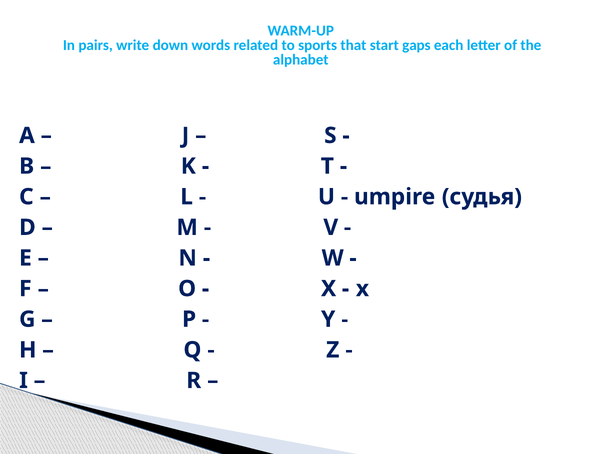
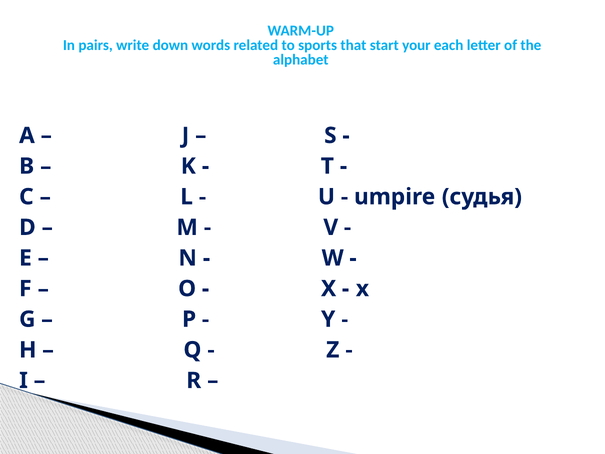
gaps: gaps -> your
